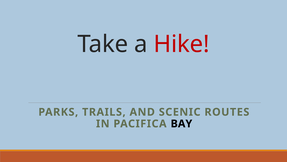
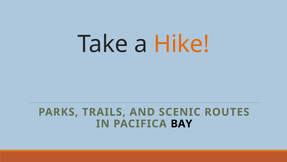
Hike colour: red -> orange
